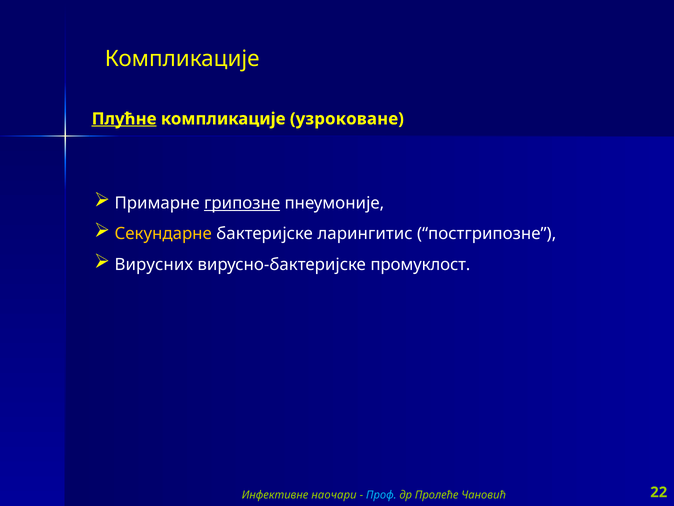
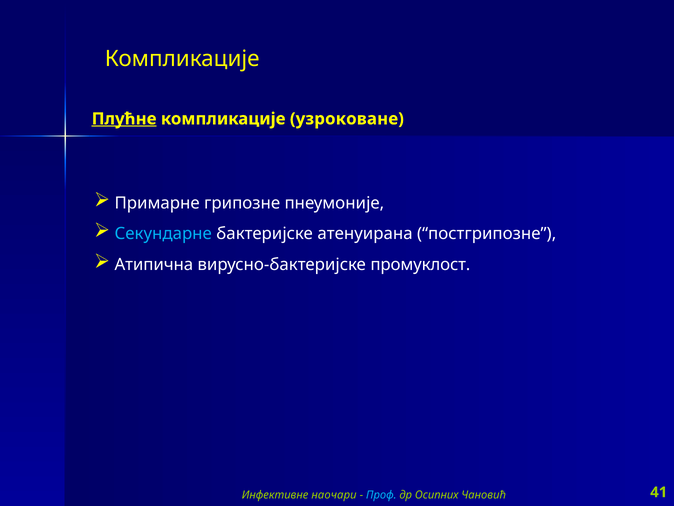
грипозне underline: present -> none
Секундарне colour: yellow -> light blue
ларингитис: ларингитис -> атенуирана
Вирусних: Вирусних -> Атипична
Пролеће: Пролеће -> Осипних
22: 22 -> 41
